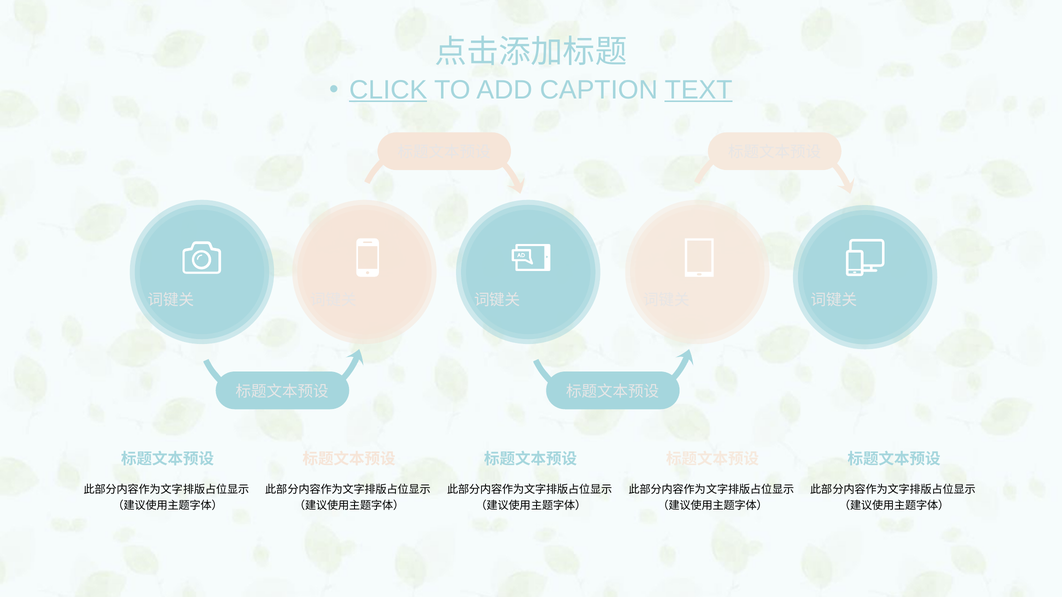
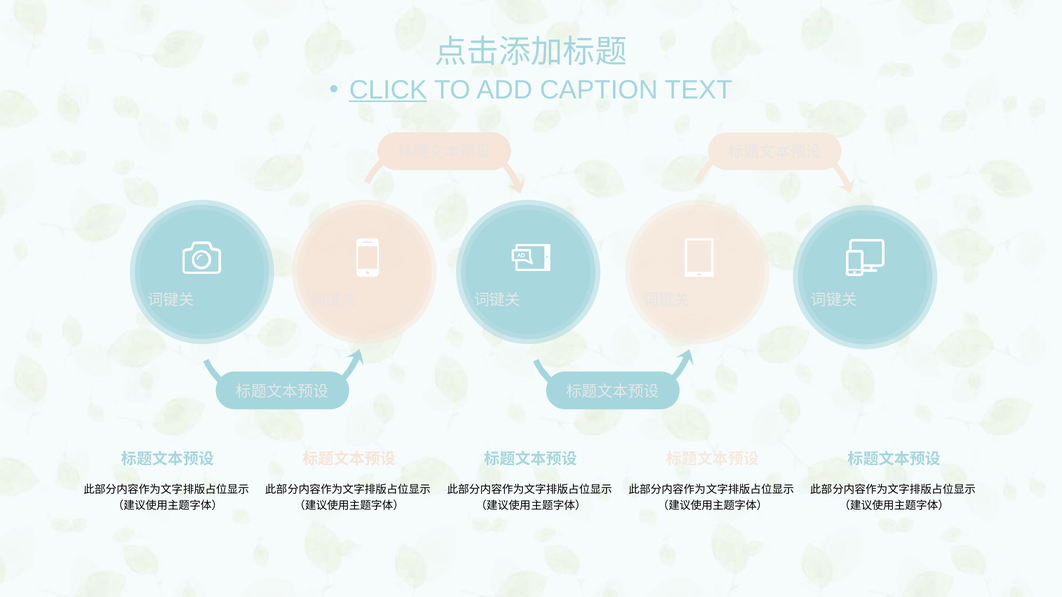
TEXT underline: present -> none
